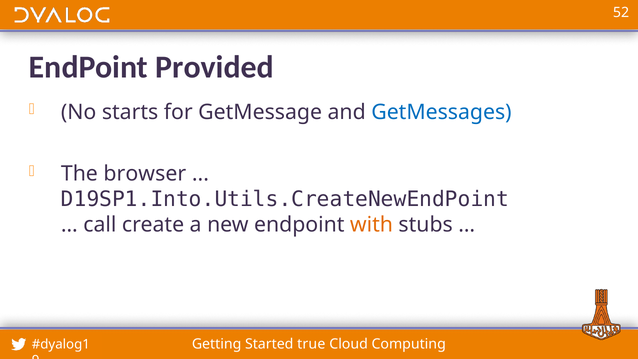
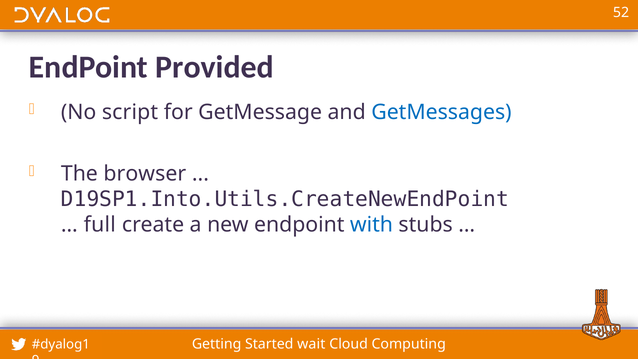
starts: starts -> script
call: call -> full
with colour: orange -> blue
true: true -> wait
